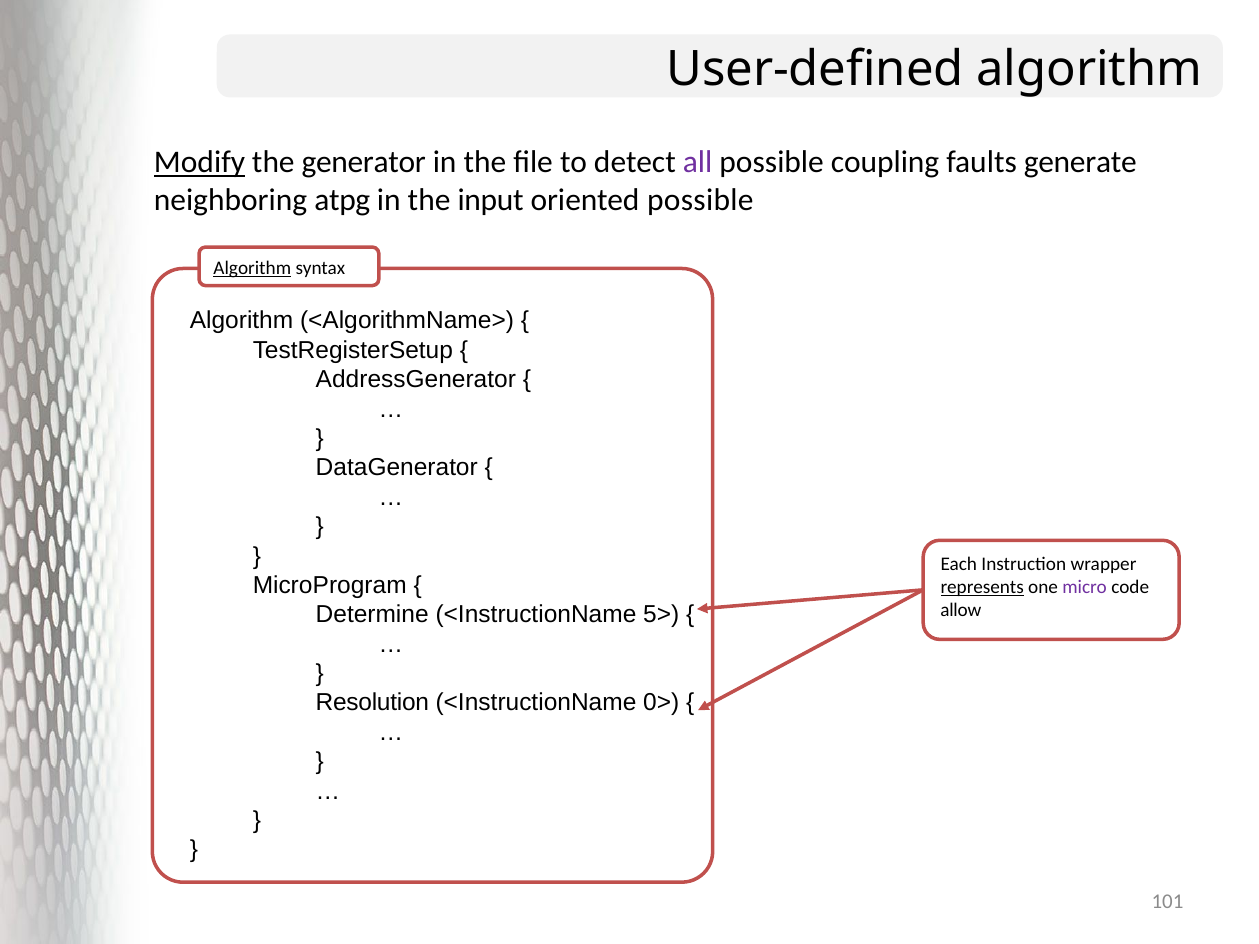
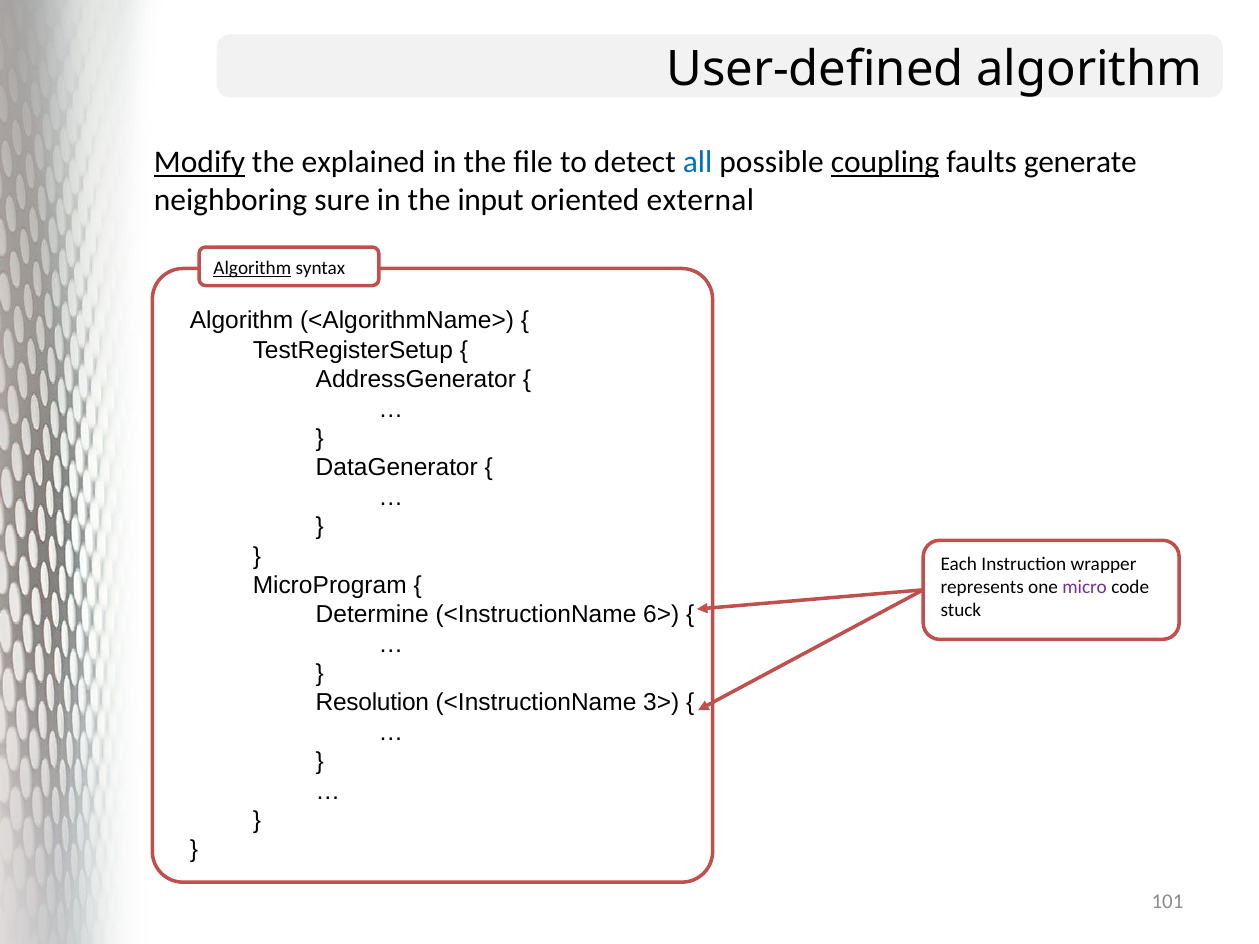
generator: generator -> explained
all colour: purple -> blue
coupling underline: none -> present
atpg: atpg -> sure
oriented possible: possible -> external
represents underline: present -> none
allow: allow -> stuck
5>: 5> -> 6>
0>: 0> -> 3>
